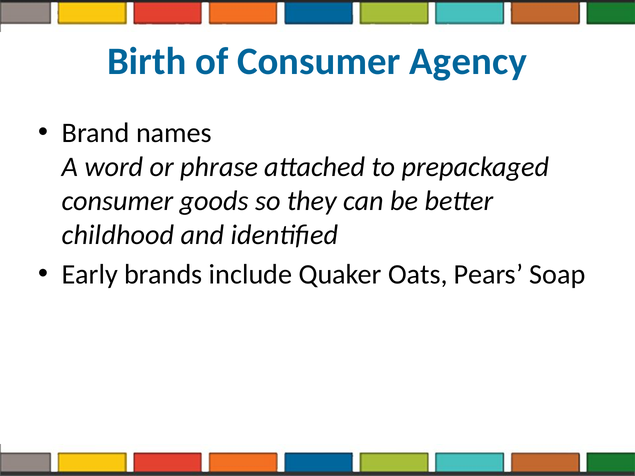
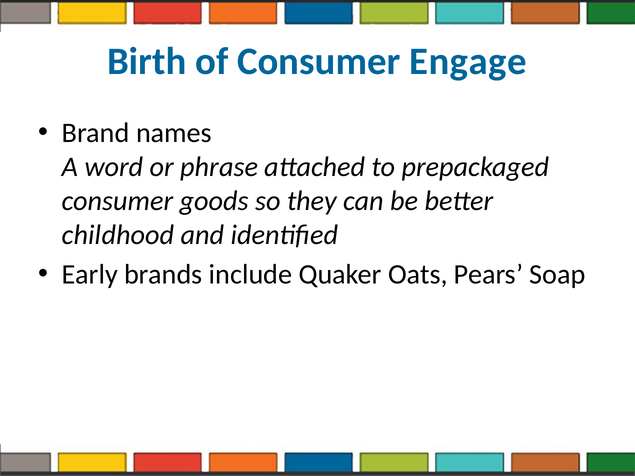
Agency: Agency -> Engage
